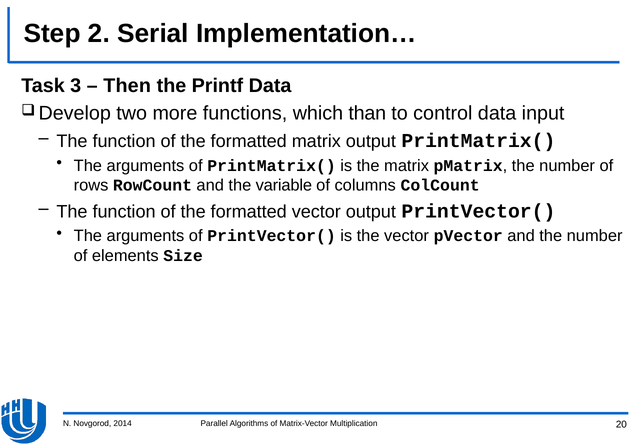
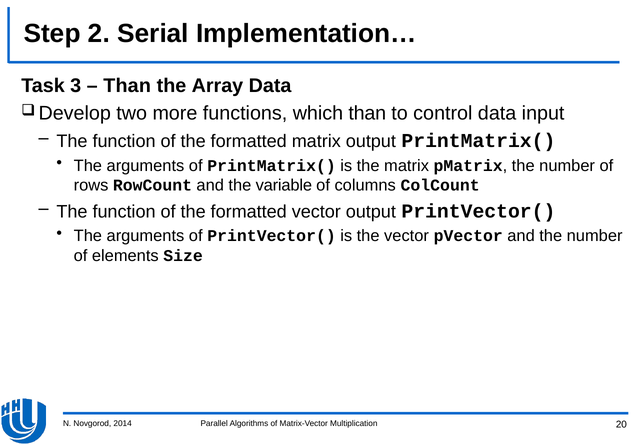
Then at (127, 86): Then -> Than
Printf: Printf -> Array
